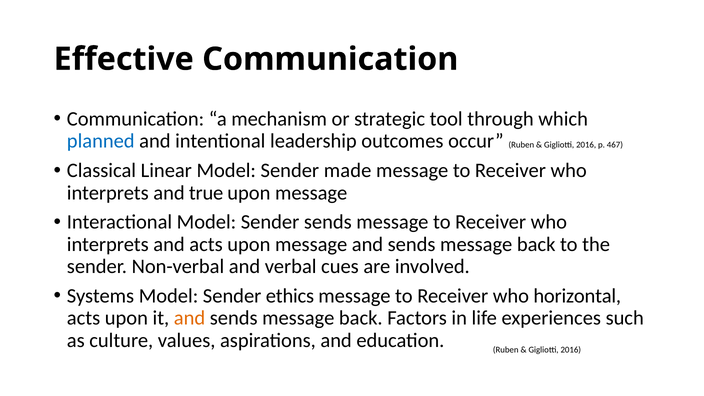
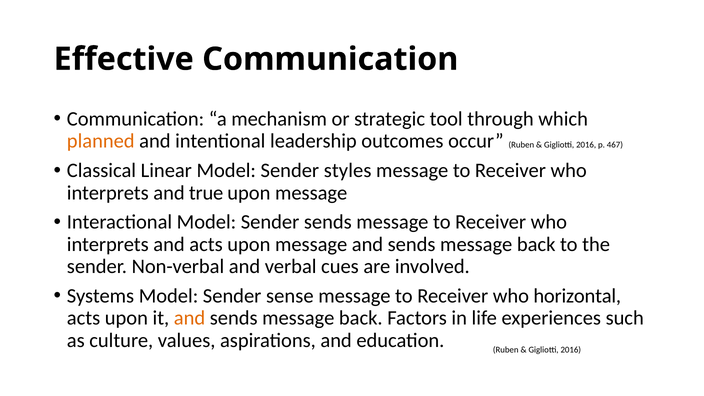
planned colour: blue -> orange
made: made -> styles
ethics: ethics -> sense
